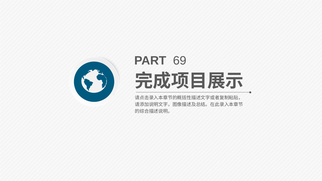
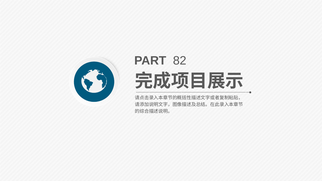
69: 69 -> 82
